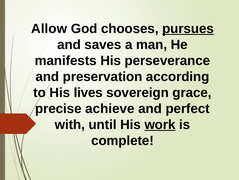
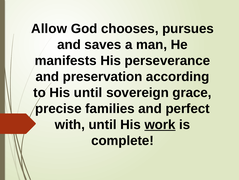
pursues underline: present -> none
His lives: lives -> until
achieve: achieve -> families
